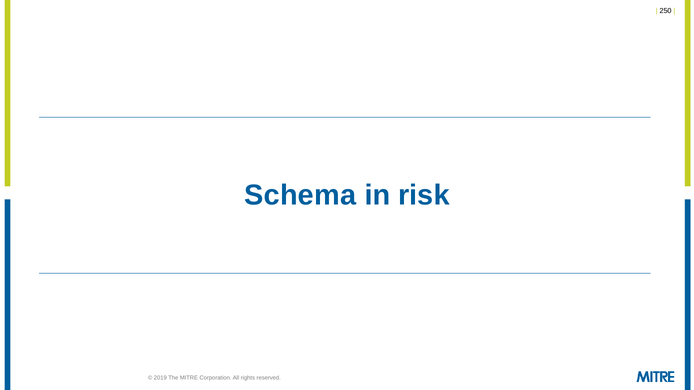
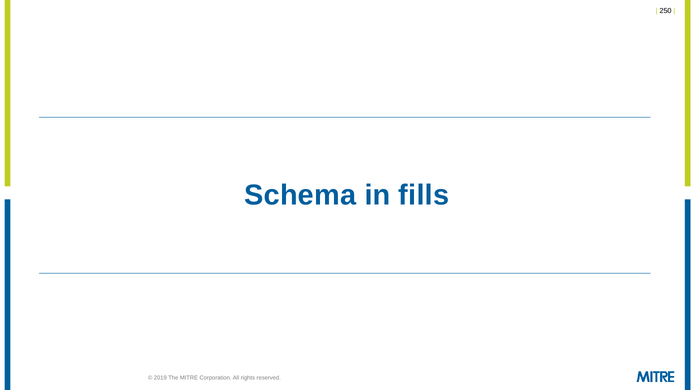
risk: risk -> fills
